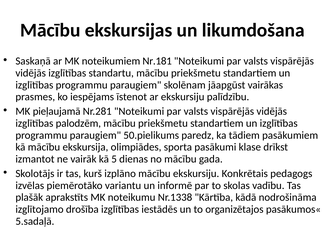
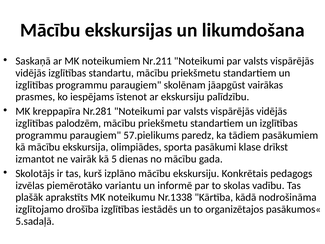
Nr.181: Nr.181 -> Nr.211
pieļaujamā: pieļaujamā -> kreppapīra
50.pielikums: 50.pielikums -> 57.pielikums
